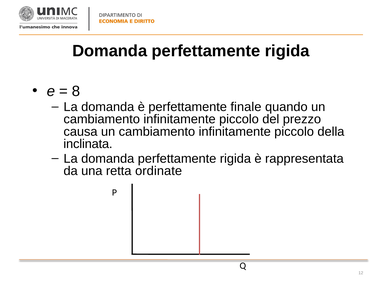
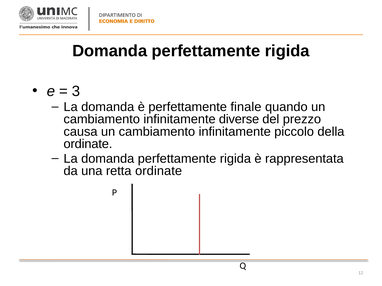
8: 8 -> 3
piccolo at (239, 119): piccolo -> diverse
inclinata at (88, 144): inclinata -> ordinate
